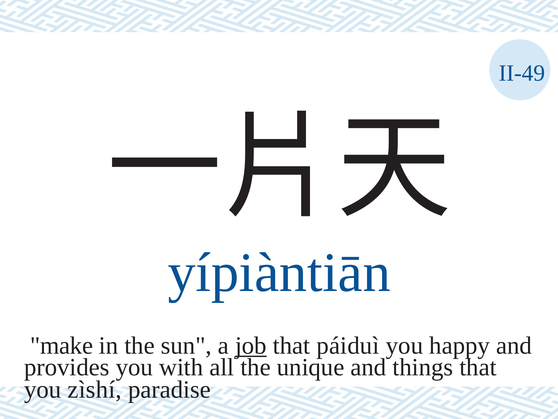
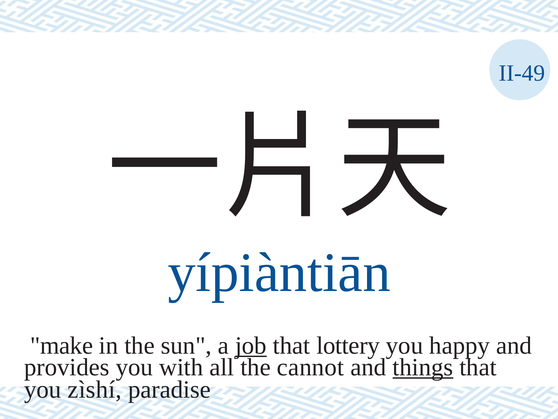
páiduì: páiduì -> lottery
unique: unique -> cannot
things underline: none -> present
